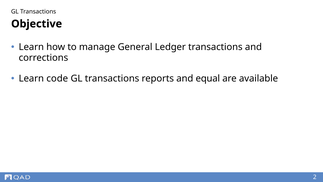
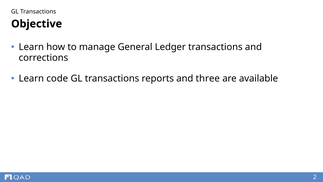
equal: equal -> three
